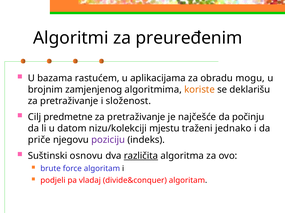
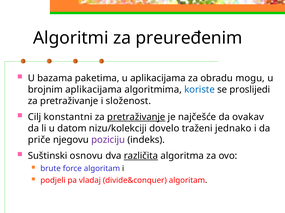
rastućem: rastućem -> paketima
brojnim zamjenjenog: zamjenjenog -> aplikacijama
koriste colour: orange -> blue
deklarišu: deklarišu -> proslijedi
predmetne: predmetne -> konstantni
pretraživanje at (136, 117) underline: none -> present
počinju: počinju -> ovakav
mjestu: mjestu -> dovelo
